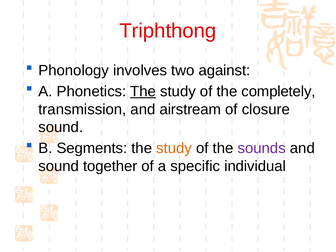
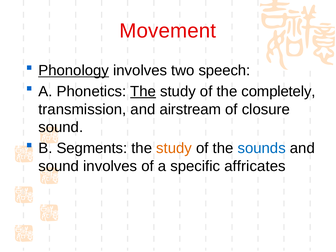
Triphthong: Triphthong -> Movement
Phonology underline: none -> present
against: against -> speech
sounds colour: purple -> blue
sound together: together -> involves
individual: individual -> affricates
